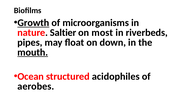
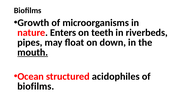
Growth underline: present -> none
Saltier: Saltier -> Enters
most: most -> teeth
aerobes at (36, 86): aerobes -> biofilms
